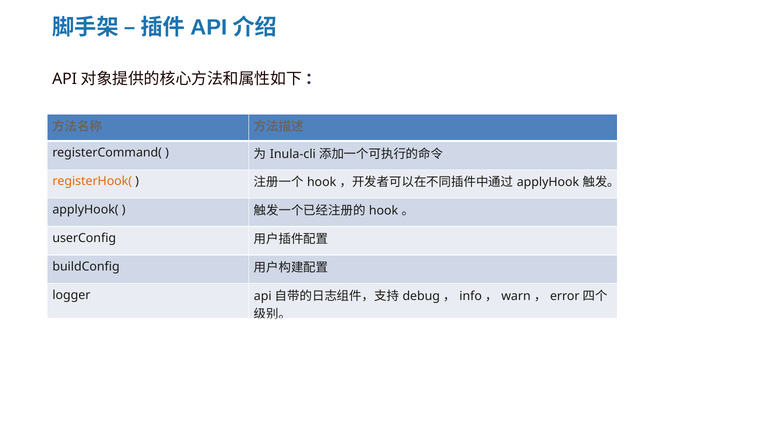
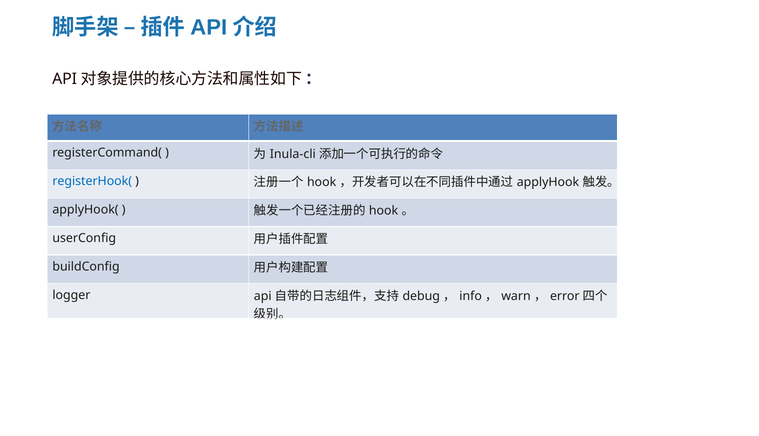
registerHook( colour: orange -> blue
